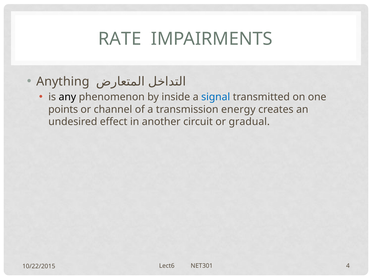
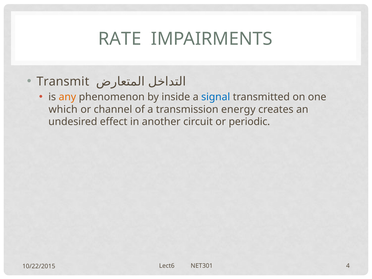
Anything: Anything -> Transmit
any colour: black -> orange
points: points -> which
gradual: gradual -> periodic
